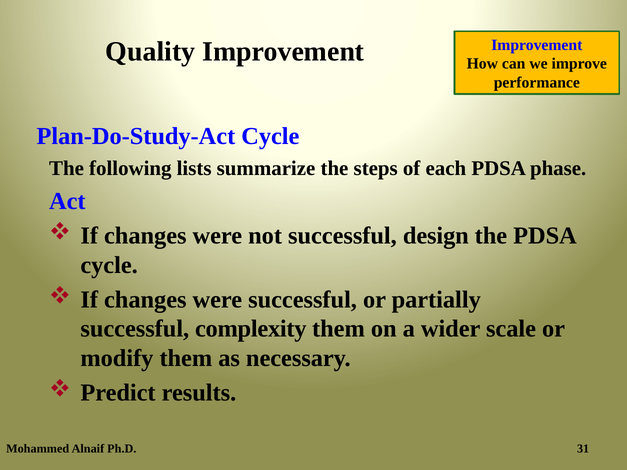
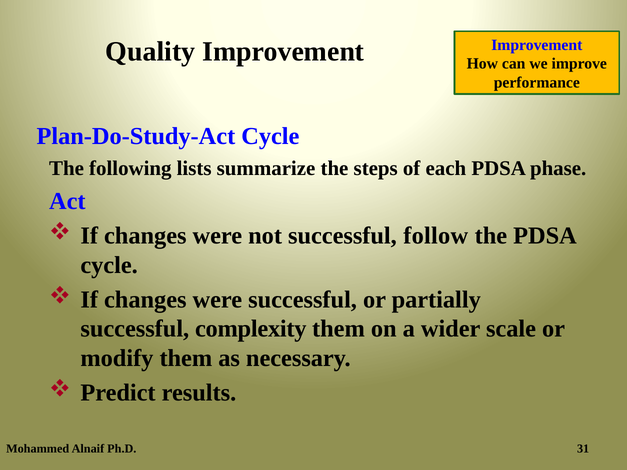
design: design -> follow
